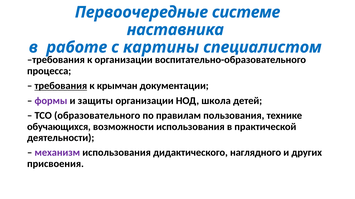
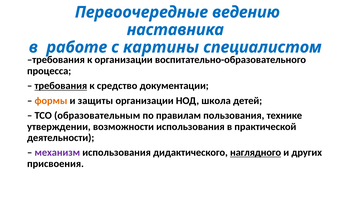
системе: системе -> ведению
крымчан: крымчан -> средство
формы colour: purple -> orange
образовательного: образовательного -> образовательным
обучающихся: обучающихся -> утверждении
наглядного underline: none -> present
